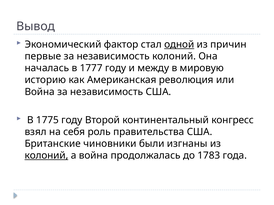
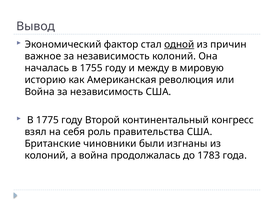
первые: первые -> важное
1777: 1777 -> 1755
колоний at (46, 156) underline: present -> none
